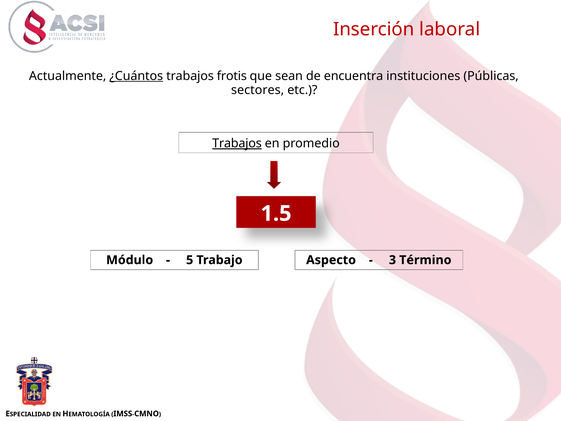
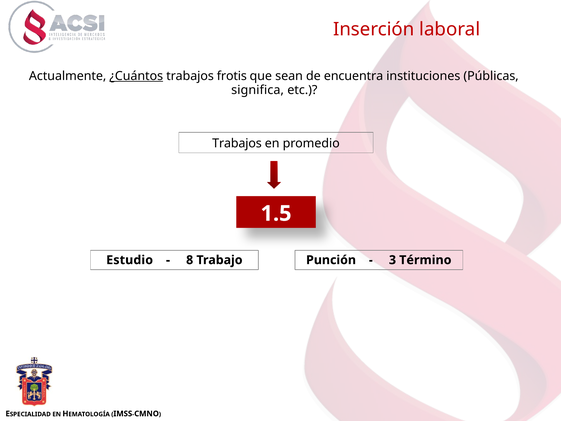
sectores: sectores -> significa
Trabajos at (237, 143) underline: present -> none
Módulo: Módulo -> Estudio
5: 5 -> 8
Aspecto: Aspecto -> Punción
